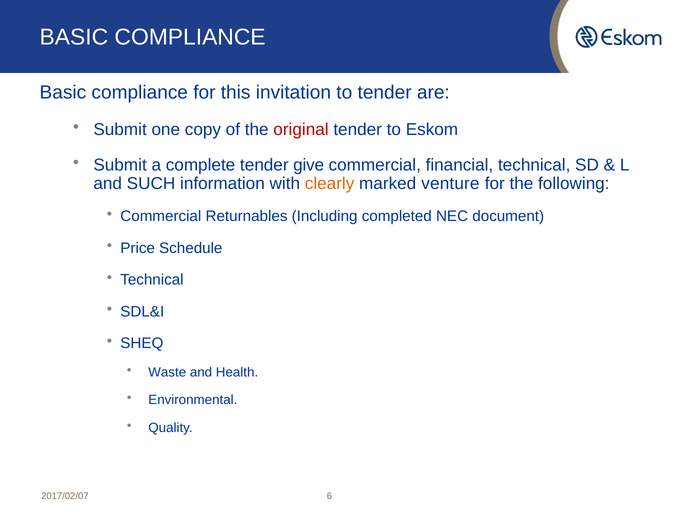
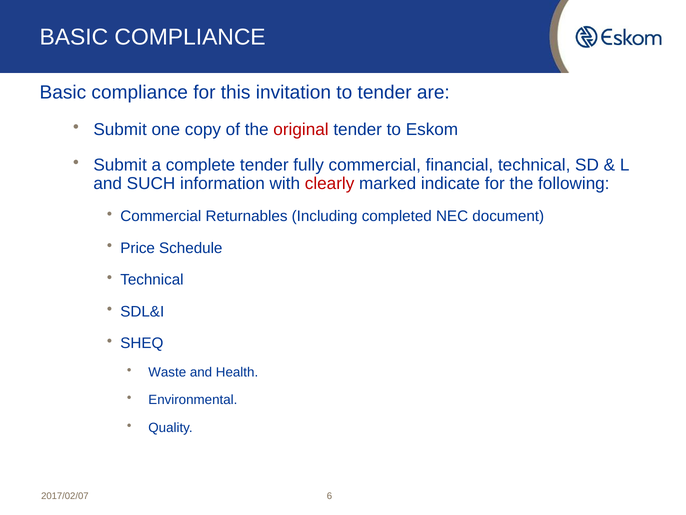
give: give -> fully
clearly colour: orange -> red
venture: venture -> indicate
